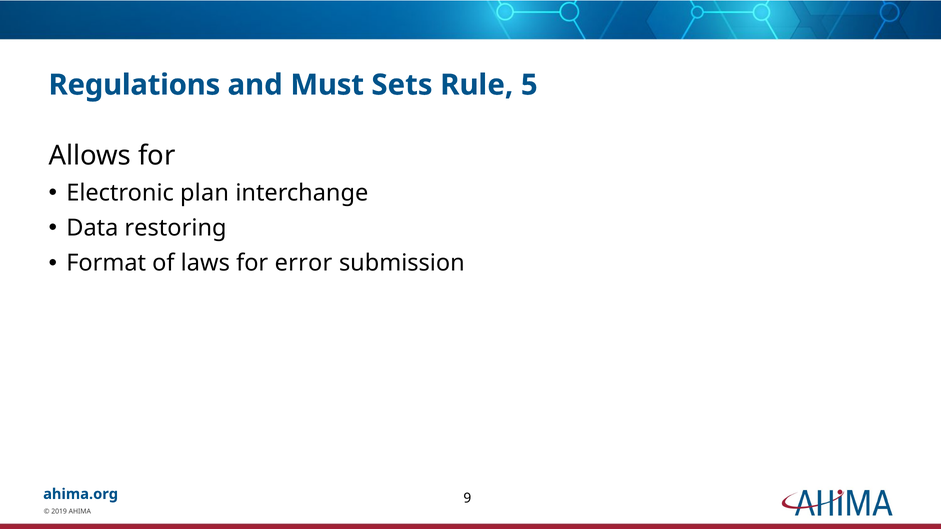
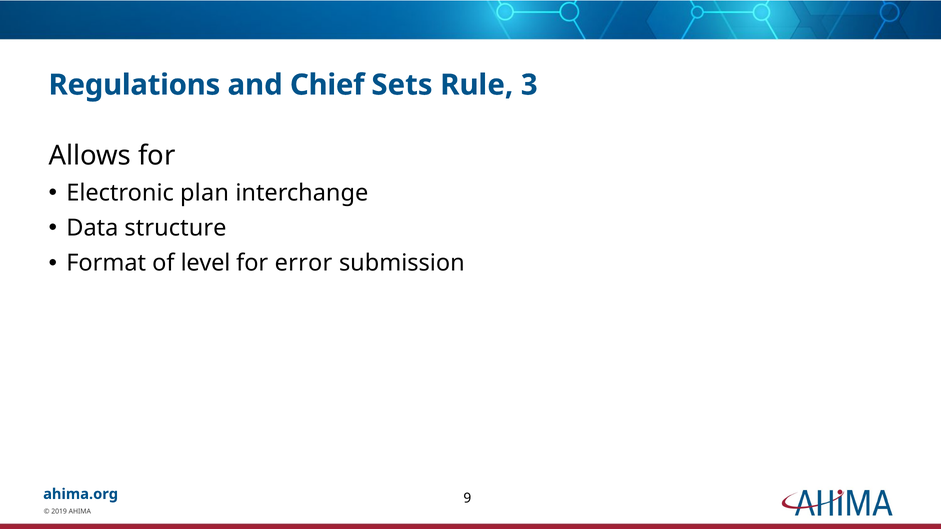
Must: Must -> Chief
5: 5 -> 3
restoring: restoring -> structure
laws: laws -> level
